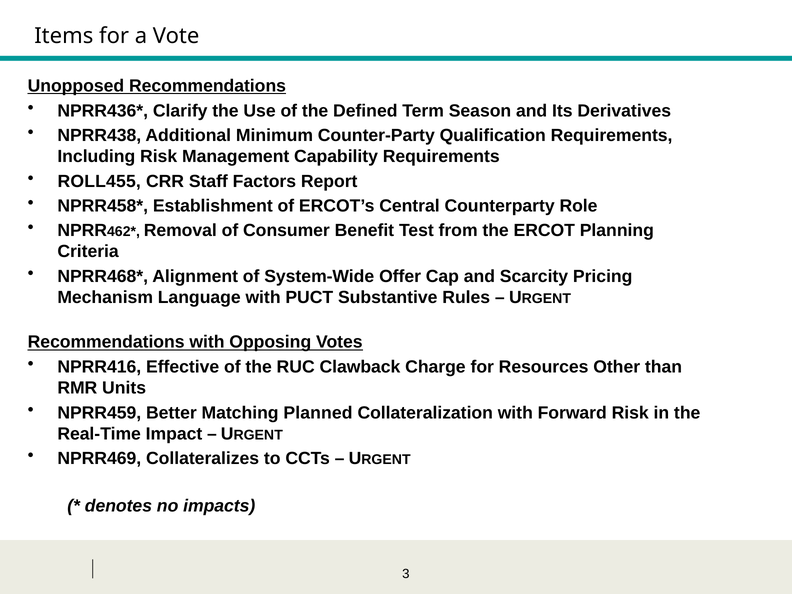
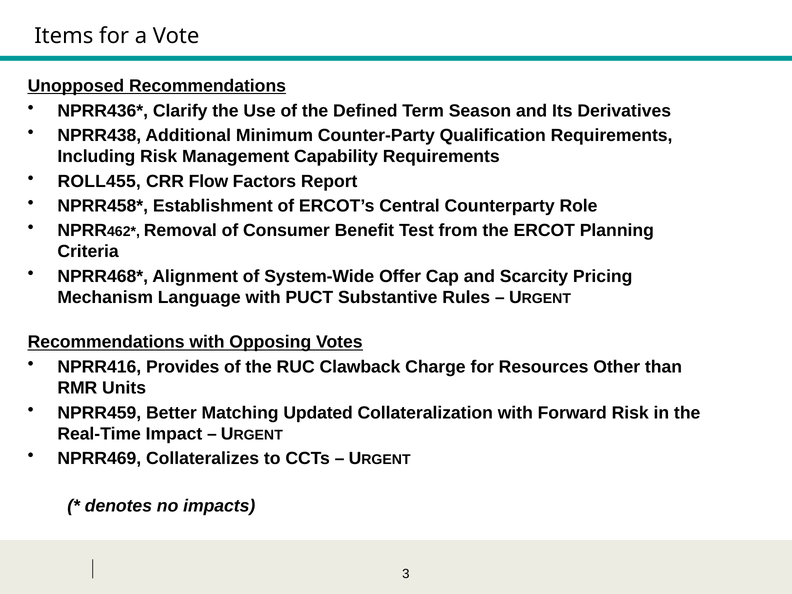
Staff: Staff -> Flow
Effective: Effective -> Provides
Planned: Planned -> Updated
